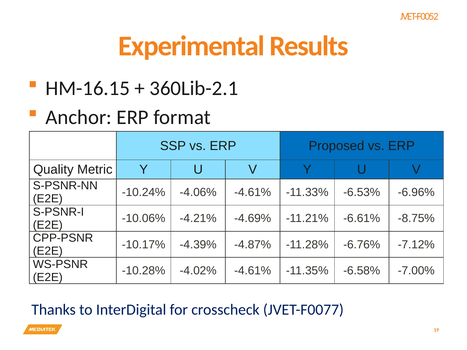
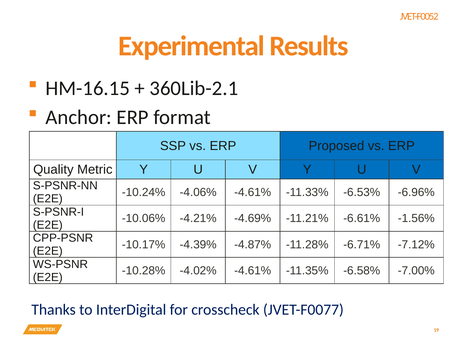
-8.75%: -8.75% -> -1.56%
-6.76%: -6.76% -> -6.71%
